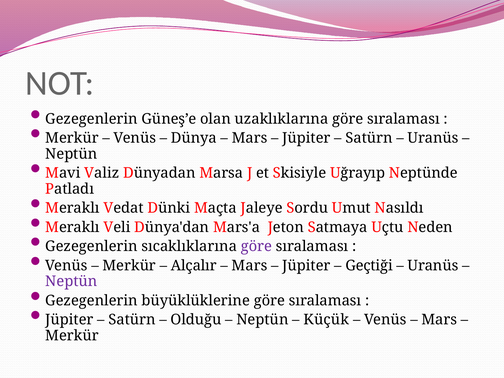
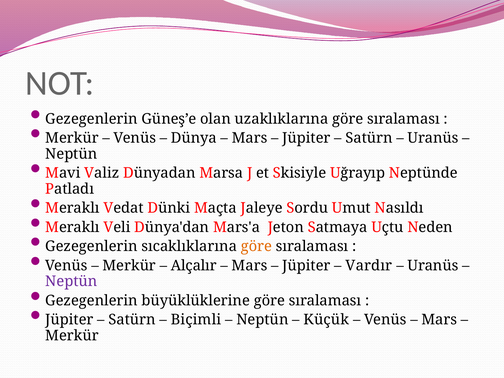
göre at (256, 246) colour: purple -> orange
Geçtiği: Geçtiği -> Vardır
Olduğu: Olduğu -> Biçimli
